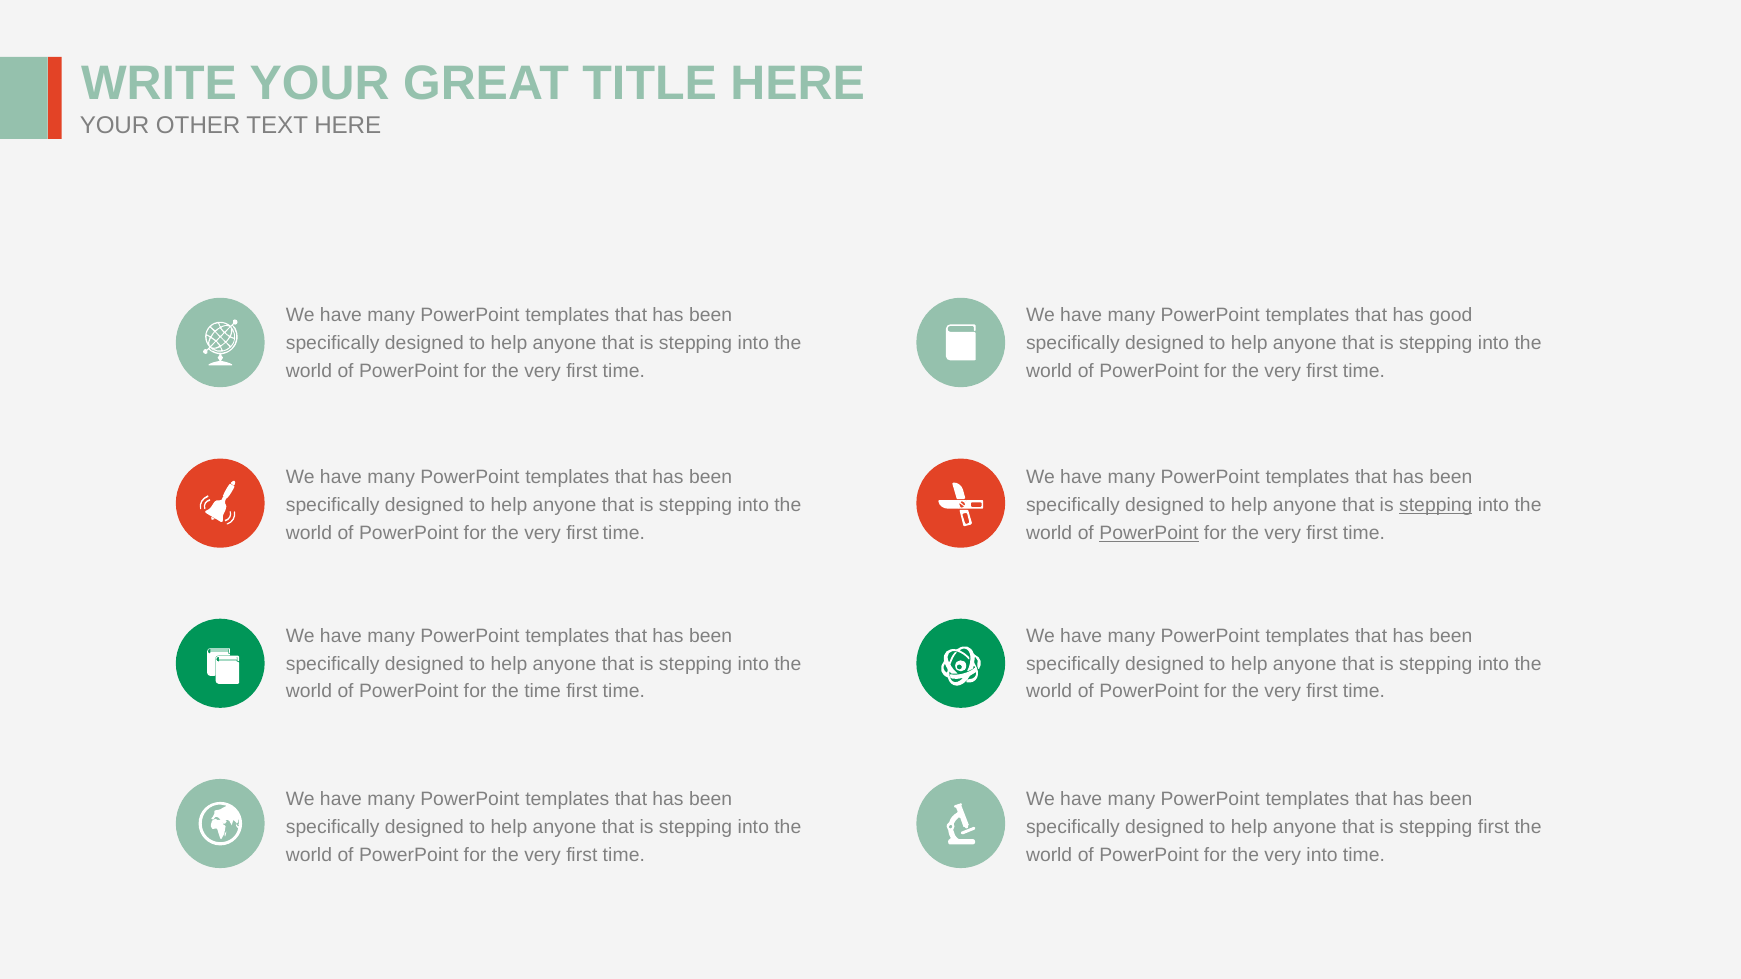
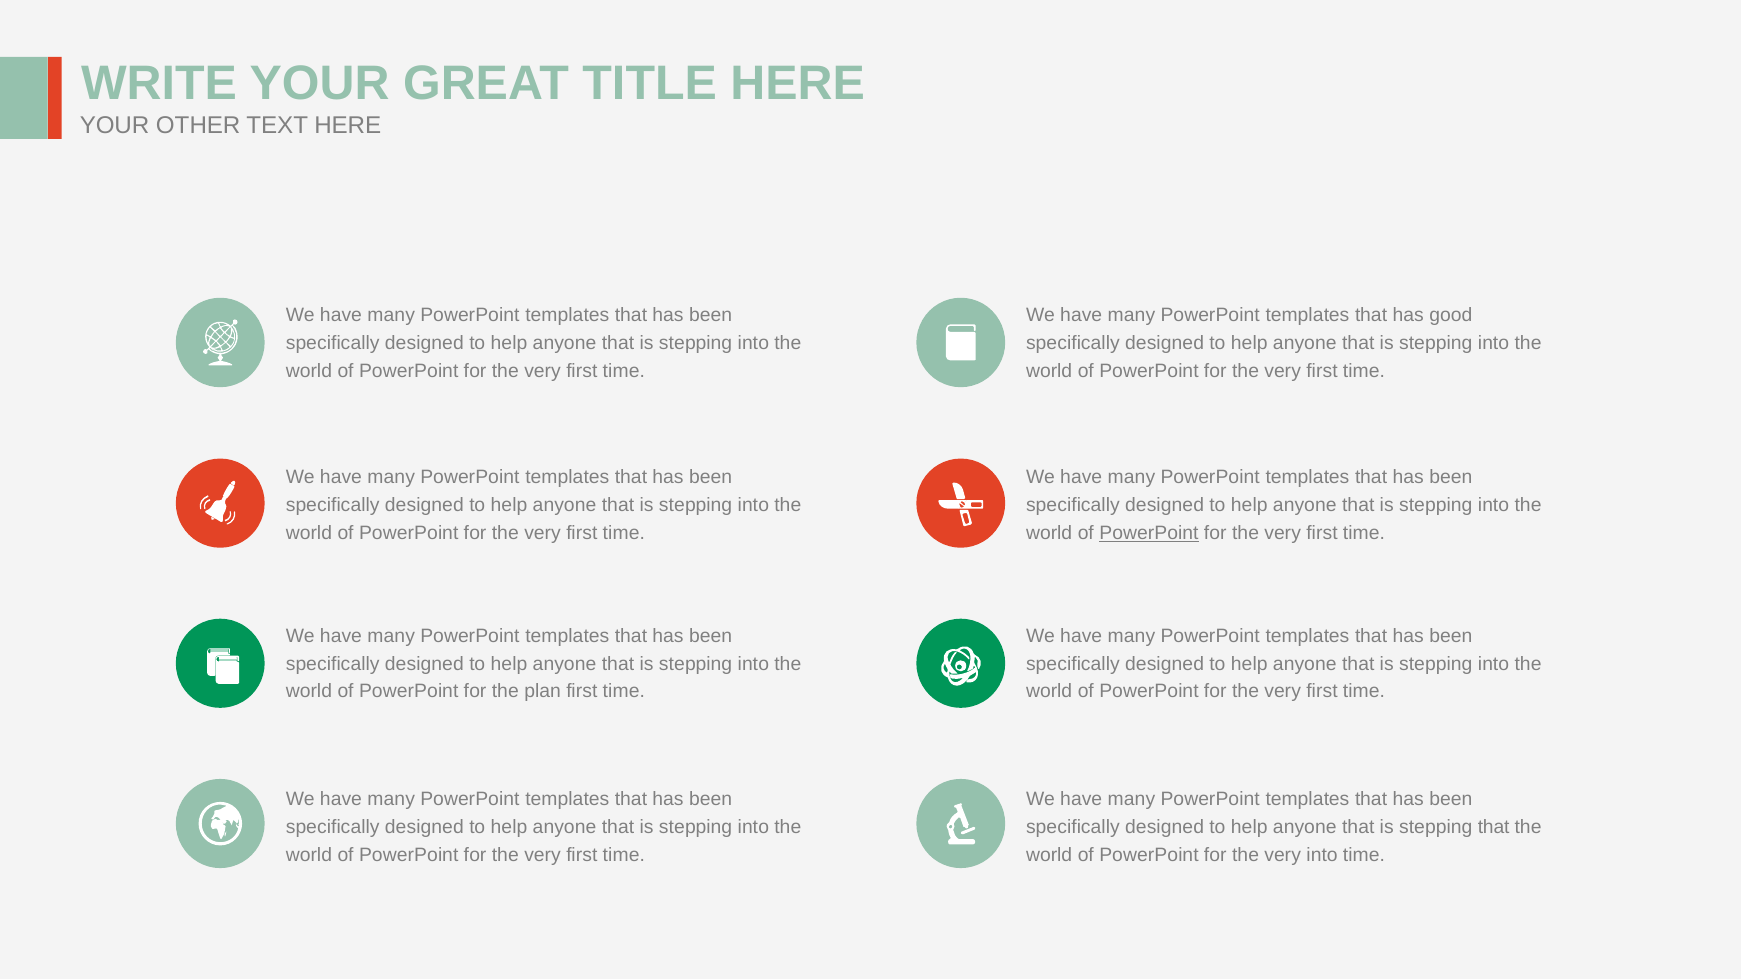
stepping at (1436, 505) underline: present -> none
the time: time -> plan
stepping first: first -> that
